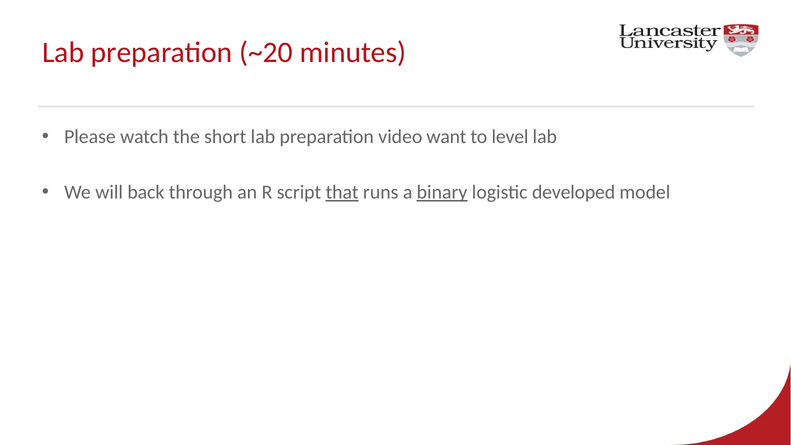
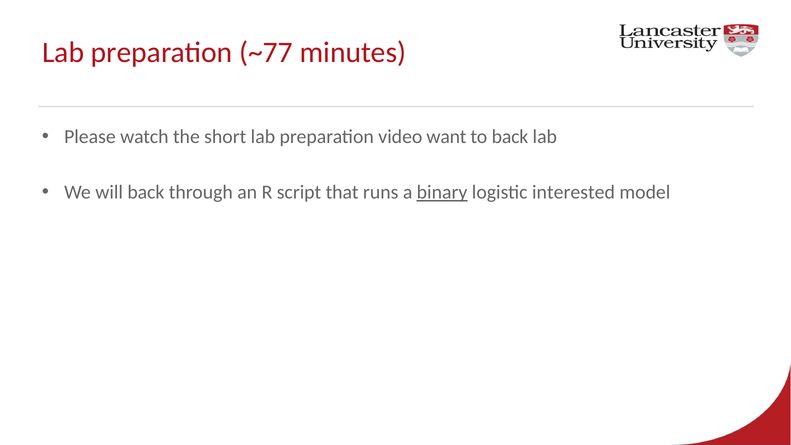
~20: ~20 -> ~77
to level: level -> back
that underline: present -> none
developed: developed -> interested
